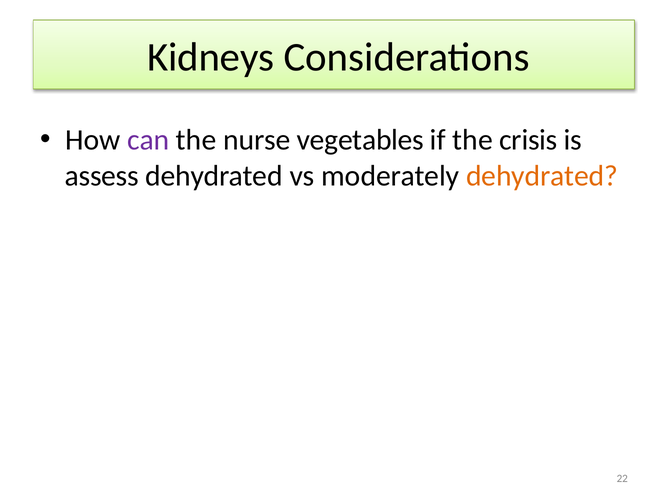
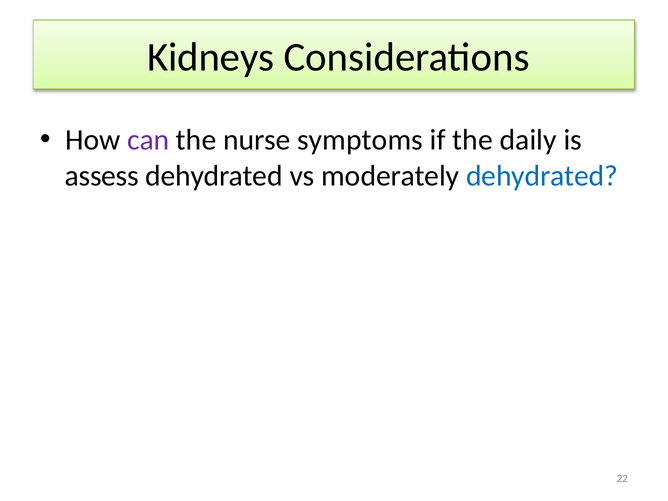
vegetables: vegetables -> symptoms
crisis: crisis -> daily
dehydrated at (542, 176) colour: orange -> blue
